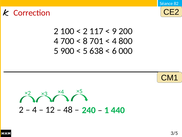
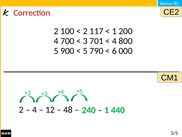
9 at (114, 31): 9 -> 1
8: 8 -> 3
638: 638 -> 790
